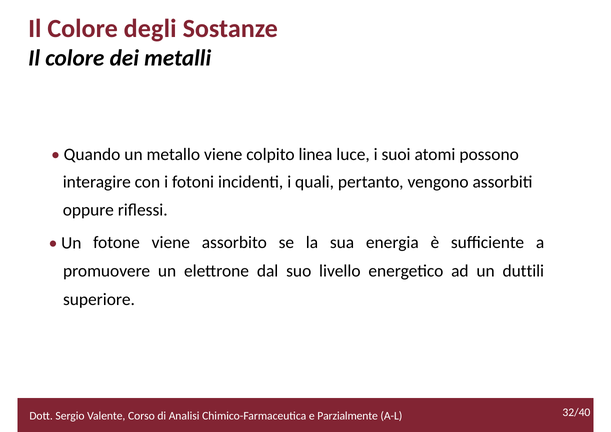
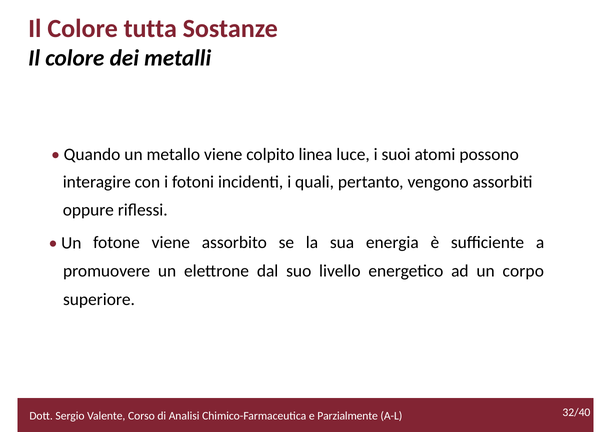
degli: degli -> tutta
duttili: duttili -> corpo
